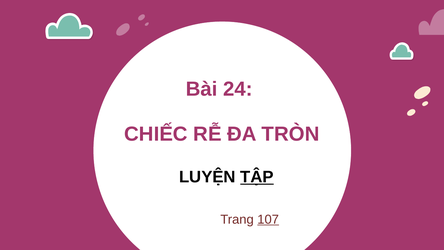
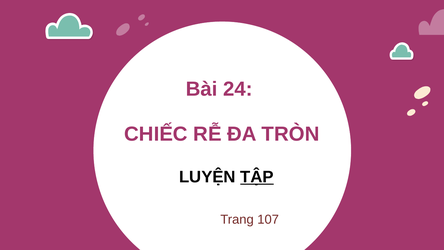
107 underline: present -> none
